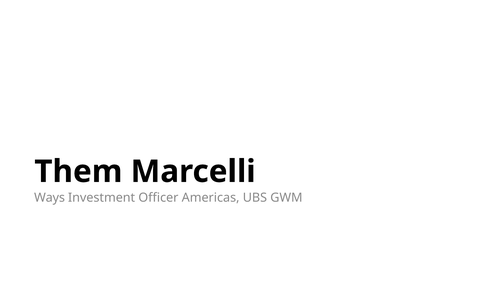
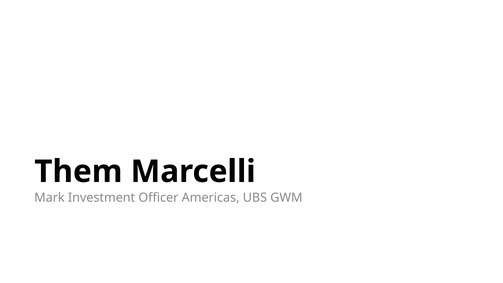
Ways: Ways -> Mark
